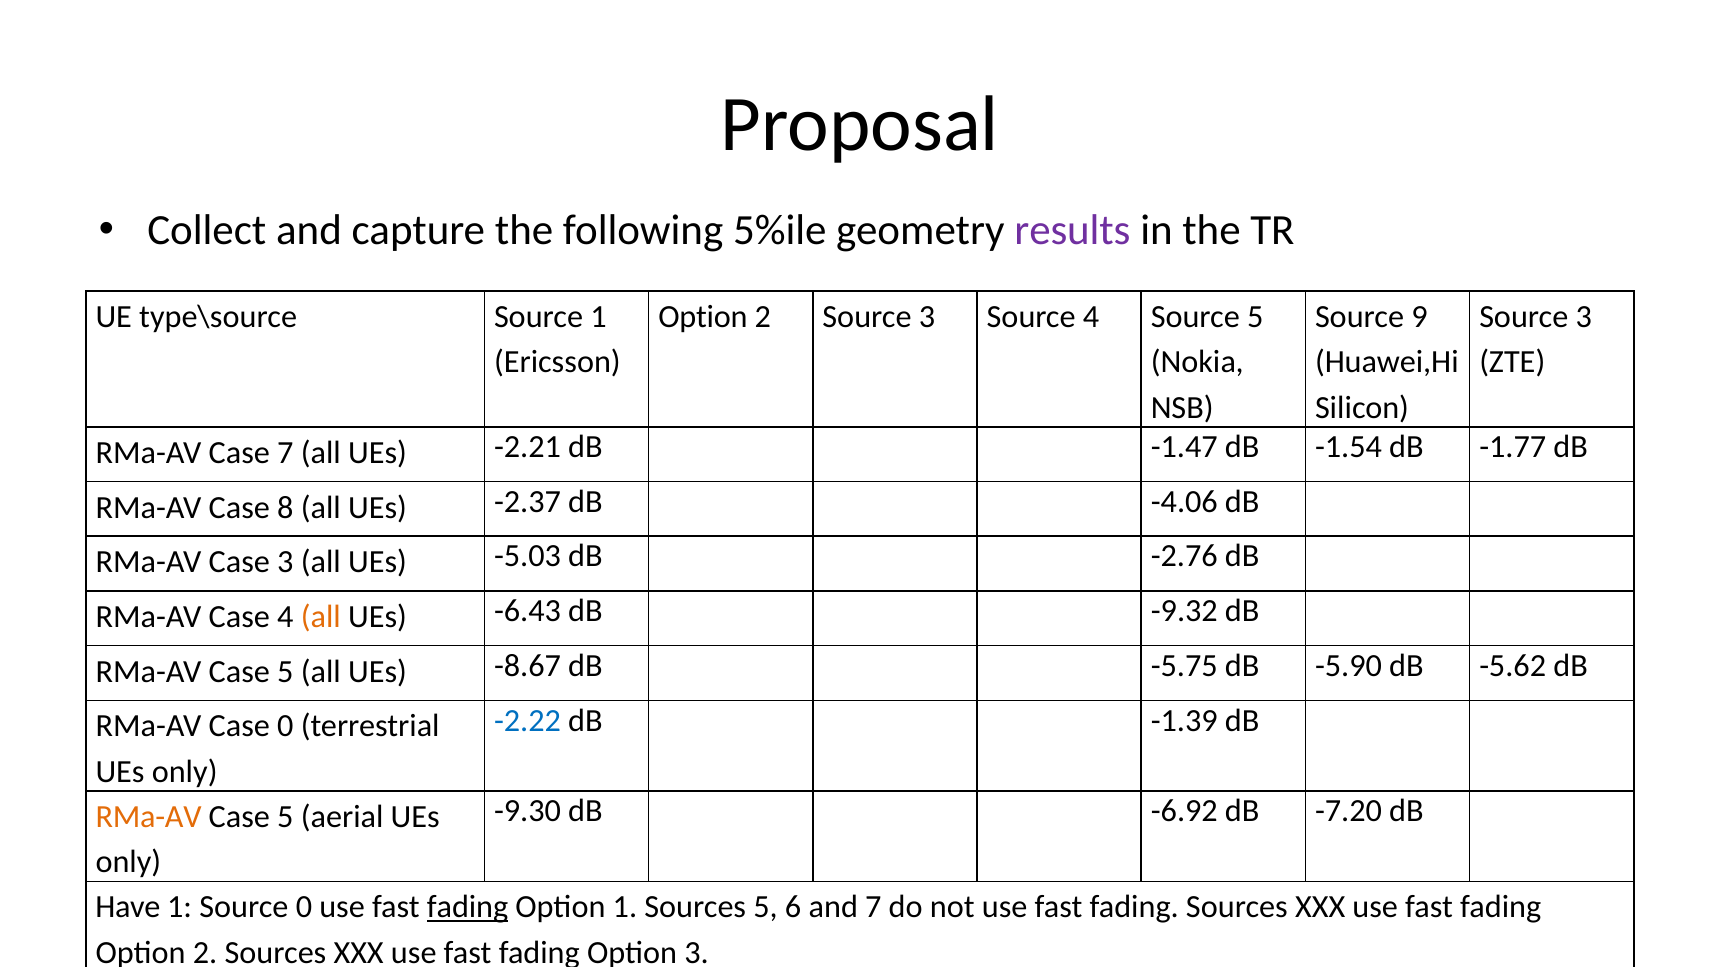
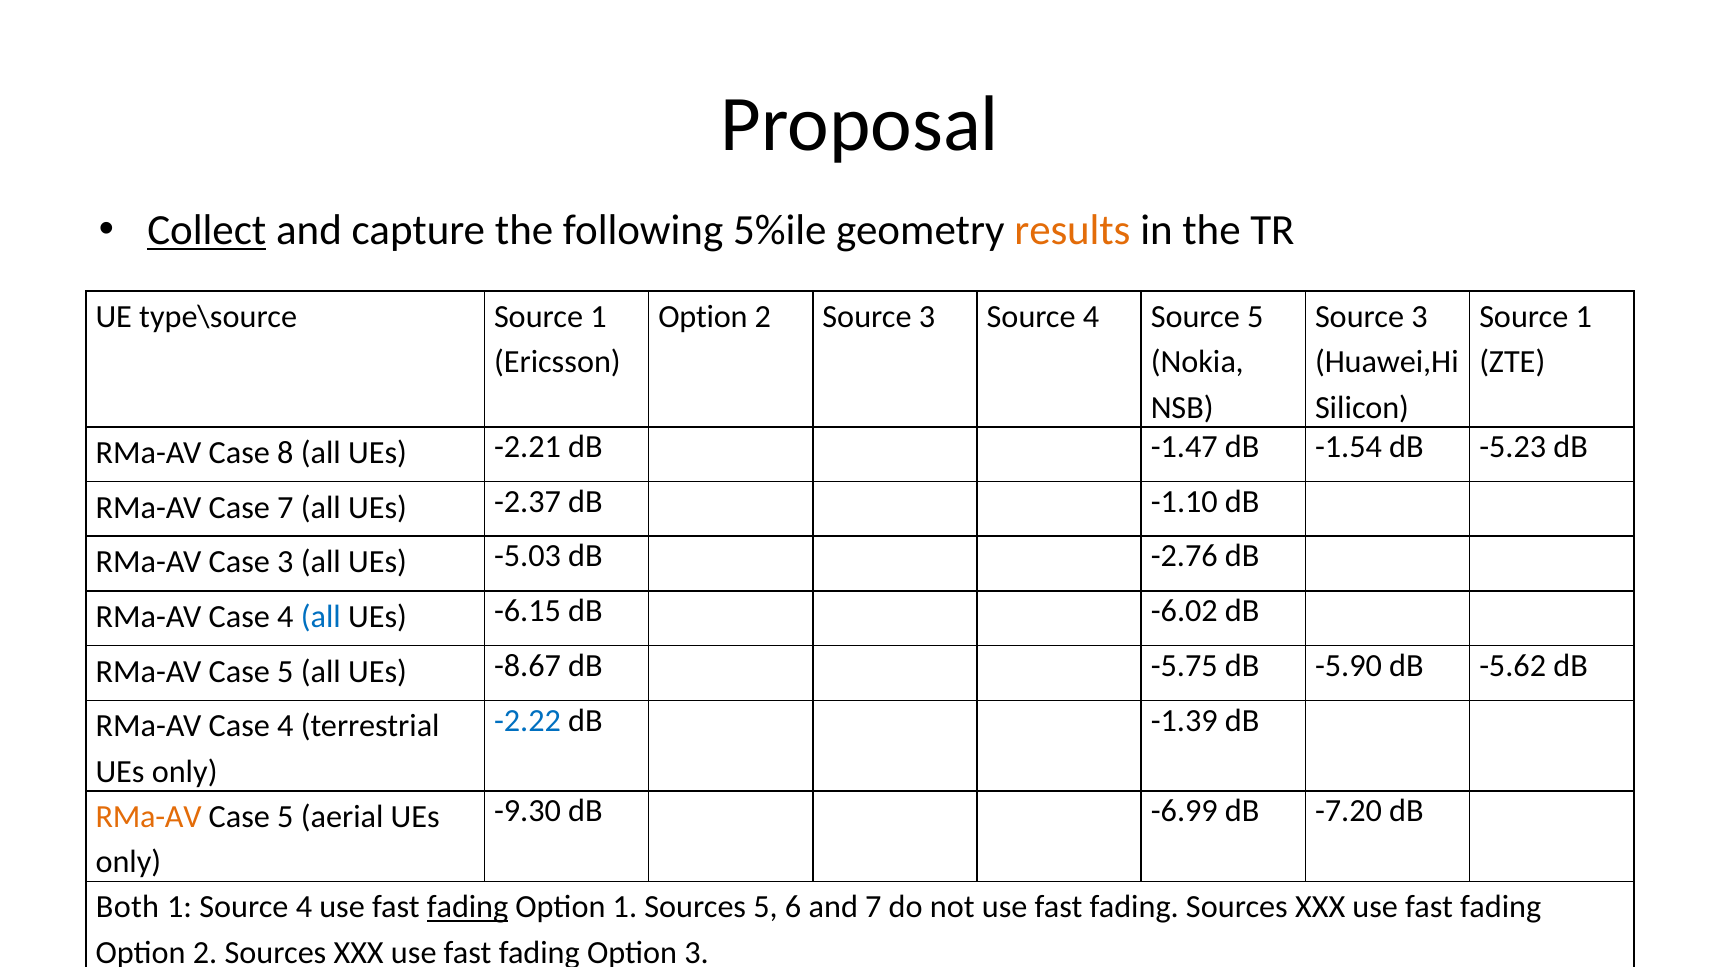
Collect underline: none -> present
results colour: purple -> orange
9 at (1420, 317): 9 -> 3
3 at (1584, 317): 3 -> 1
Case 7: 7 -> 8
-1.77: -1.77 -> -5.23
Case 8: 8 -> 7
-4.06: -4.06 -> -1.10
all at (321, 617) colour: orange -> blue
-6.43: -6.43 -> -6.15
-9.32: -9.32 -> -6.02
0 at (285, 727): 0 -> 4
-6.92: -6.92 -> -6.99
Have: Have -> Both
1 Source 0: 0 -> 4
